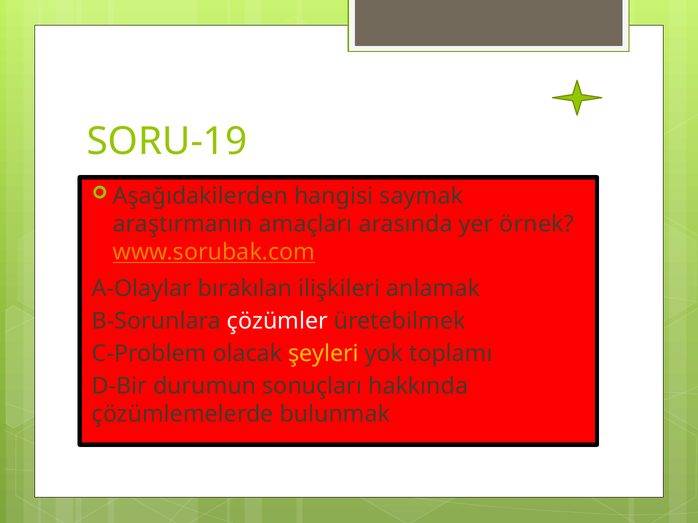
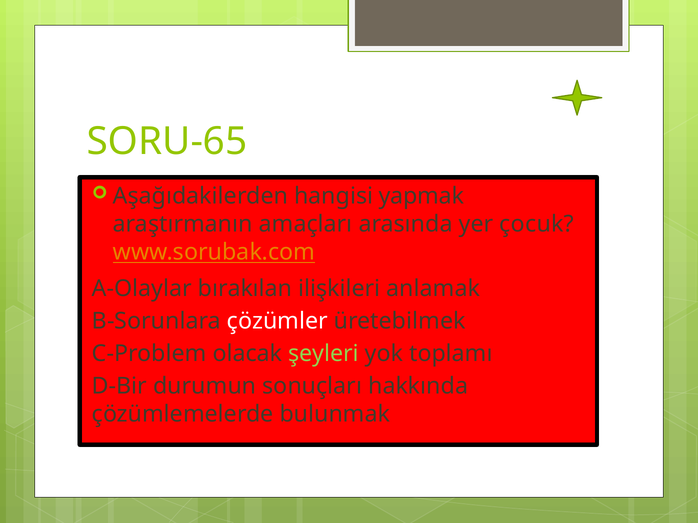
SORU-19: SORU-19 -> SORU-65
saymak: saymak -> yapmak
örnek: örnek -> çocuk
şeyleri colour: yellow -> light green
